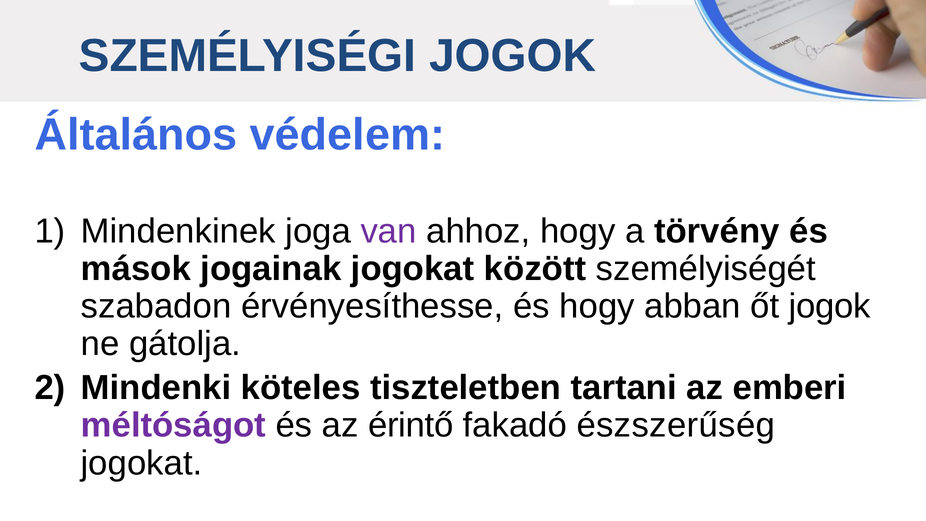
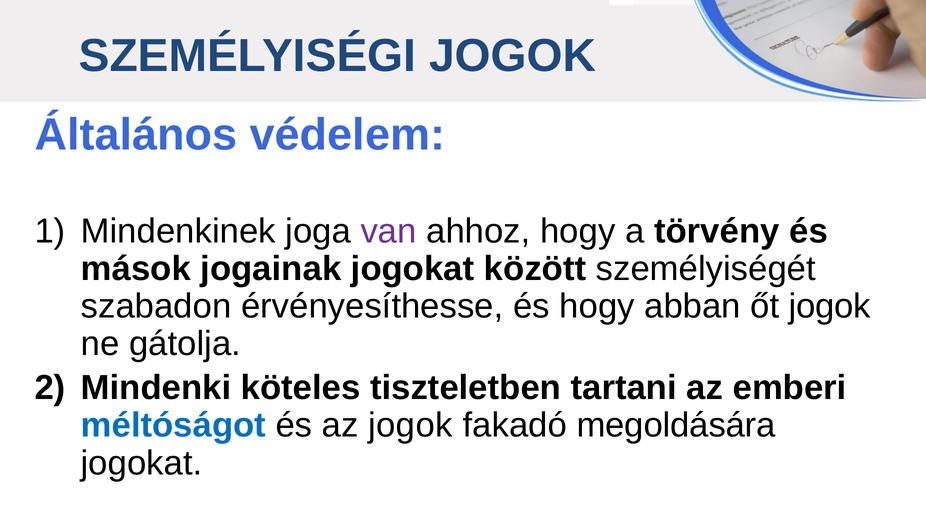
méltóságot colour: purple -> blue
az érintő: érintő -> jogok
észszerűség: észszerűség -> megoldására
